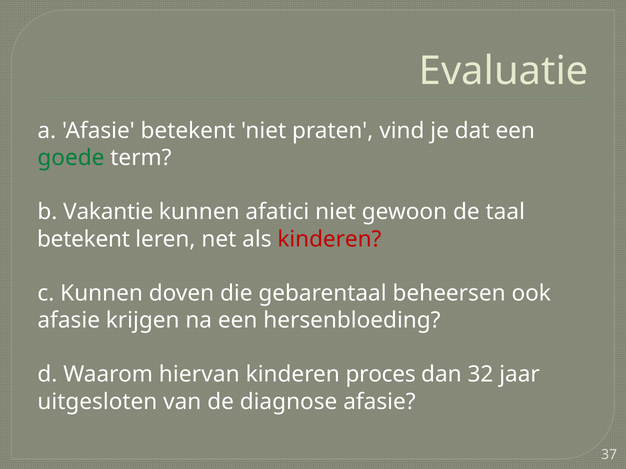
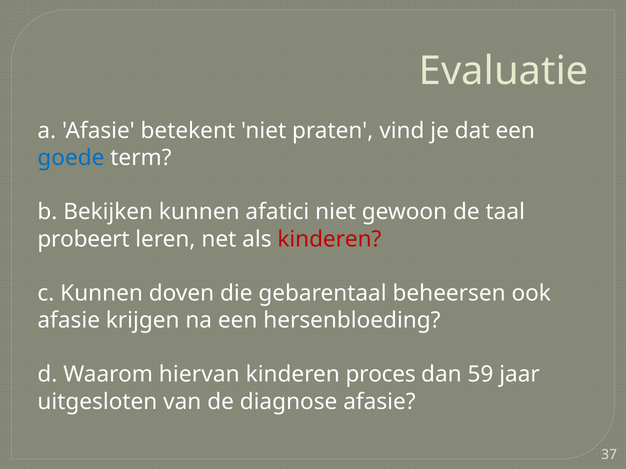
goede colour: green -> blue
Vakantie: Vakantie -> Bekijken
betekent at (84, 239): betekent -> probeert
32: 32 -> 59
